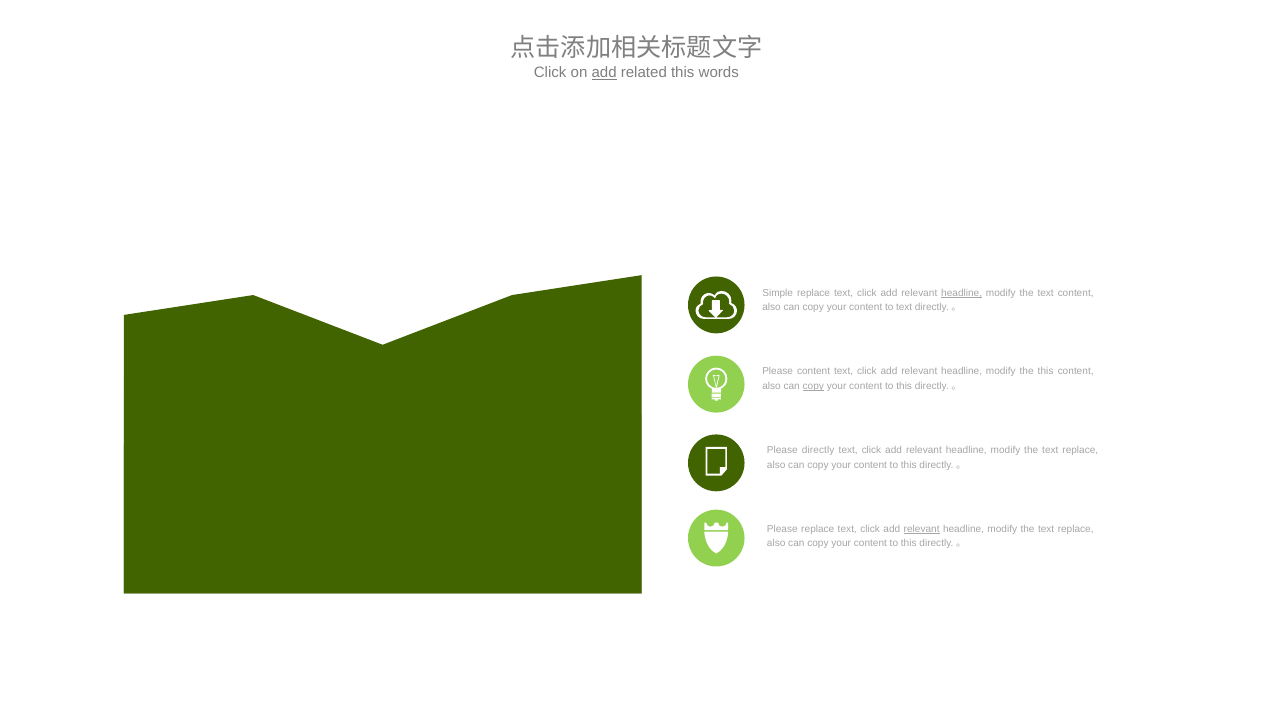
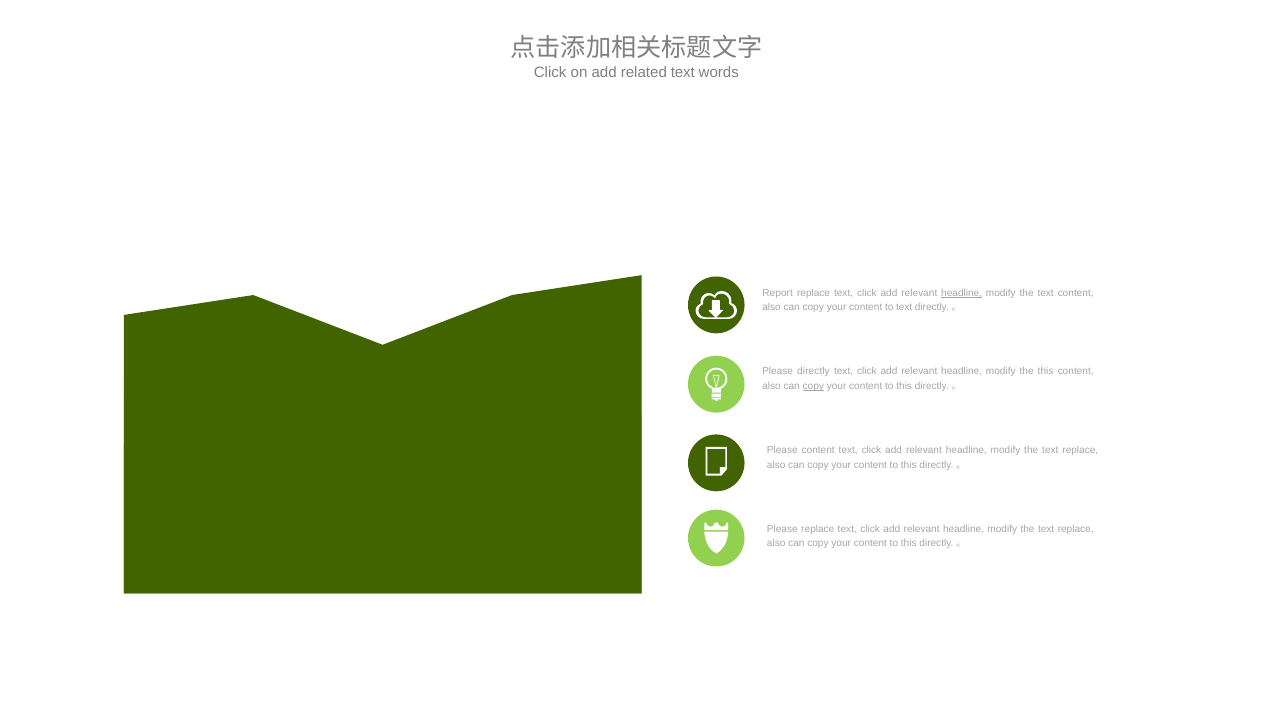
add at (604, 73) underline: present -> none
related this: this -> text
Simple: Simple -> Report
Please content: content -> directly
Please directly: directly -> content
relevant at (922, 529) underline: present -> none
